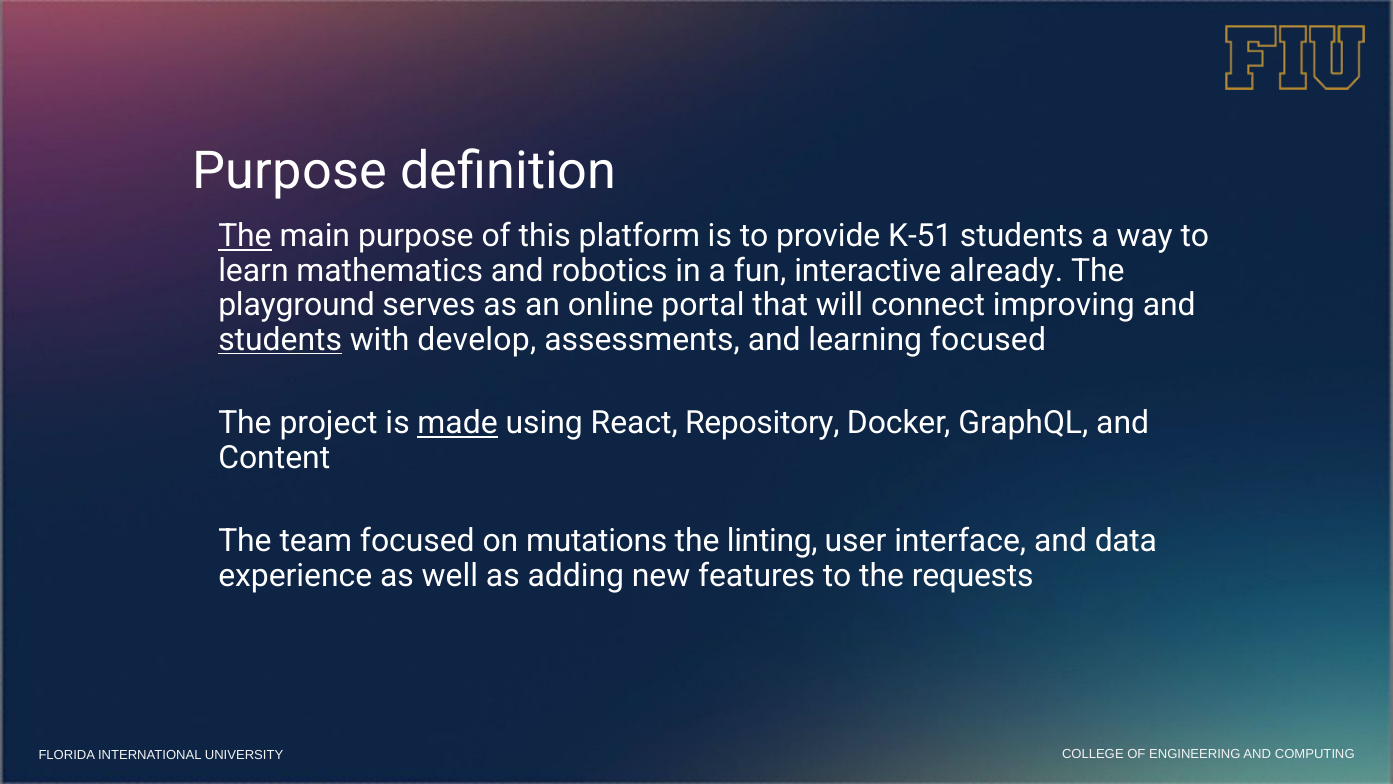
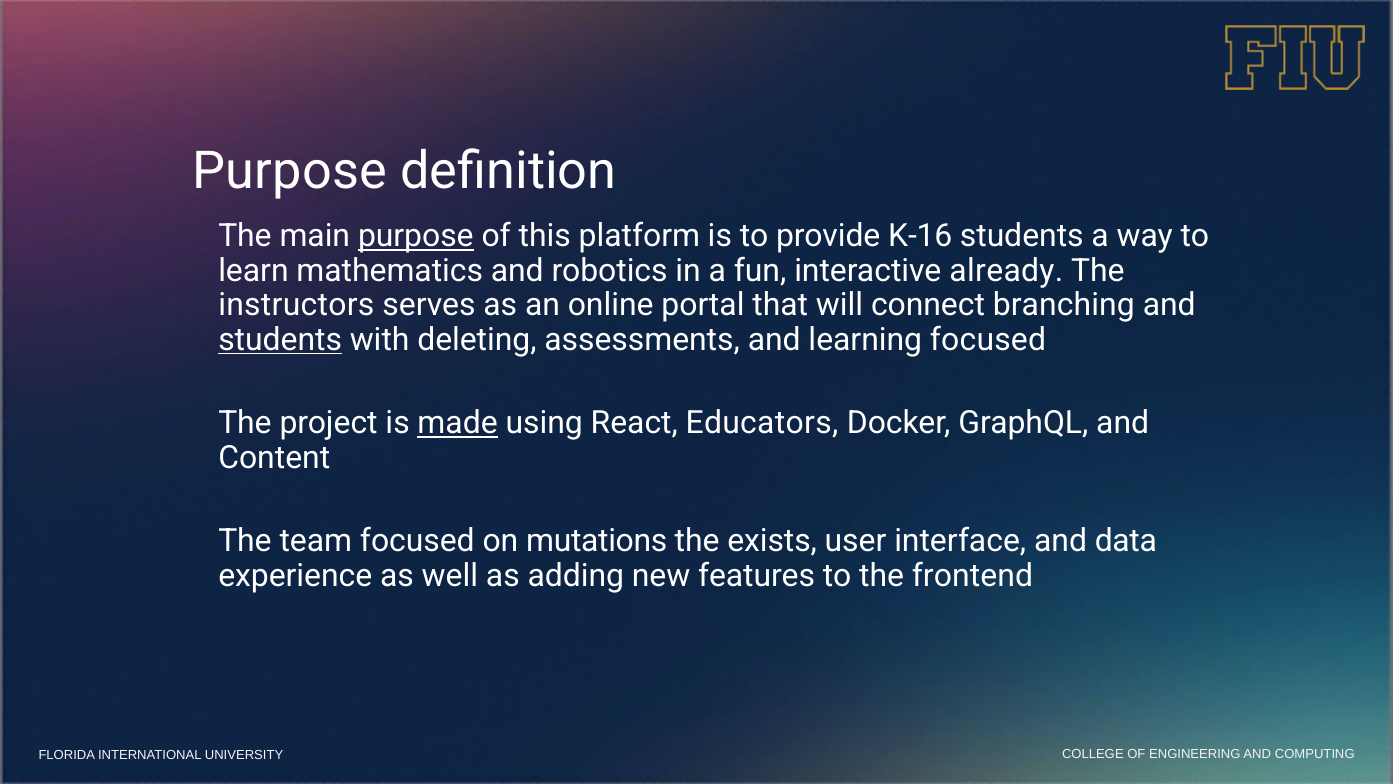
The at (245, 236) underline: present -> none
purpose at (416, 236) underline: none -> present
K-51: K-51 -> K-16
playground: playground -> instructors
improving: improving -> branching
develop: develop -> deleting
Repository: Repository -> Educators
linting: linting -> exists
requests: requests -> frontend
